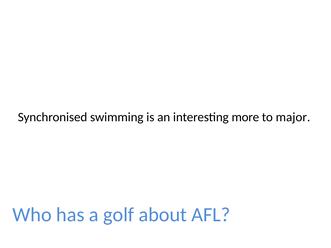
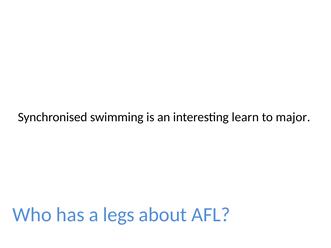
more: more -> learn
golf: golf -> legs
